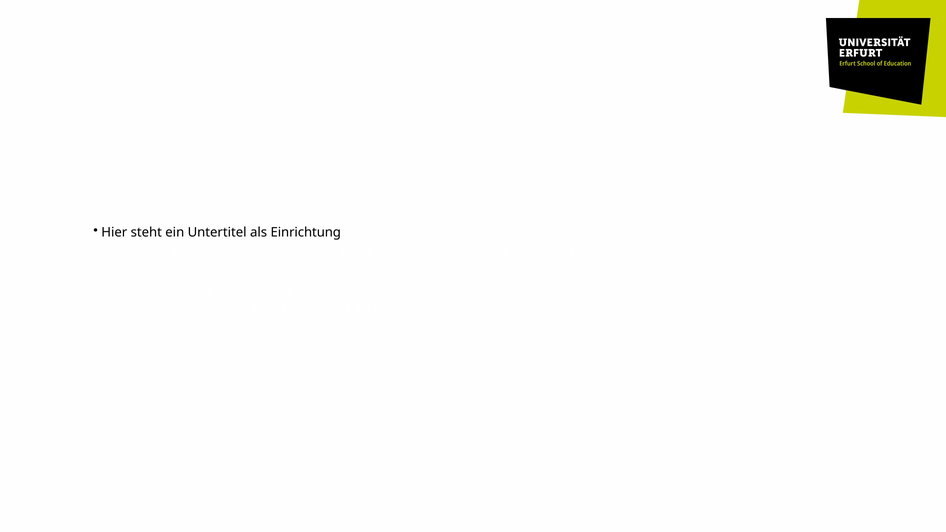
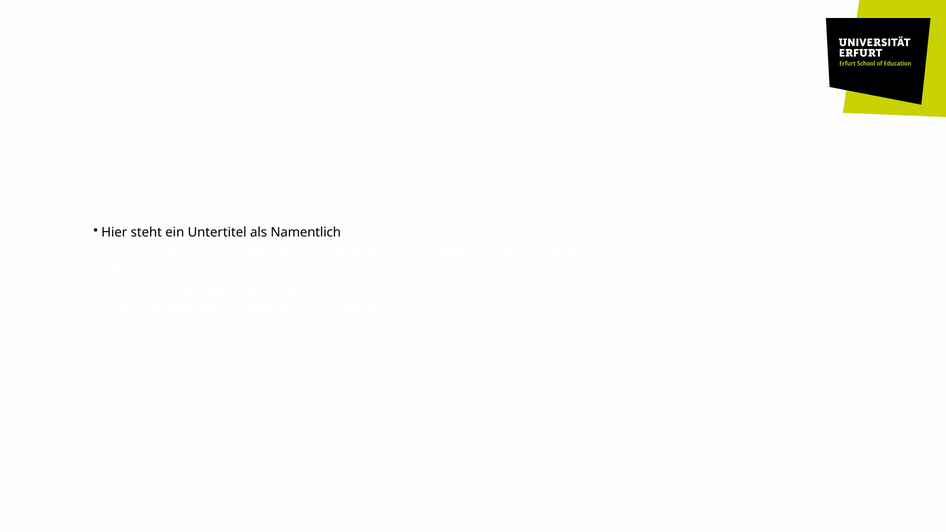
Einrichtung: Einrichtung -> Namentlich
